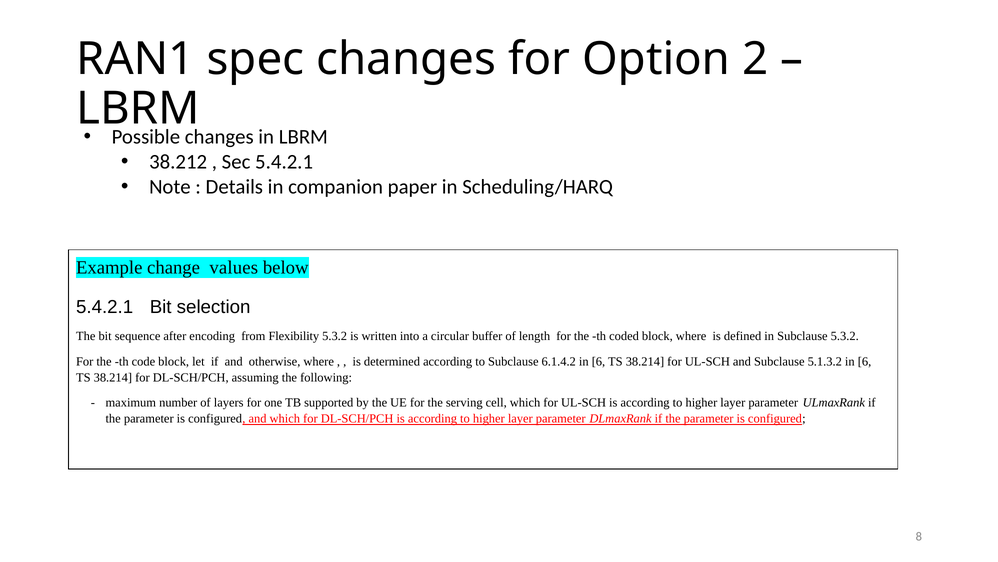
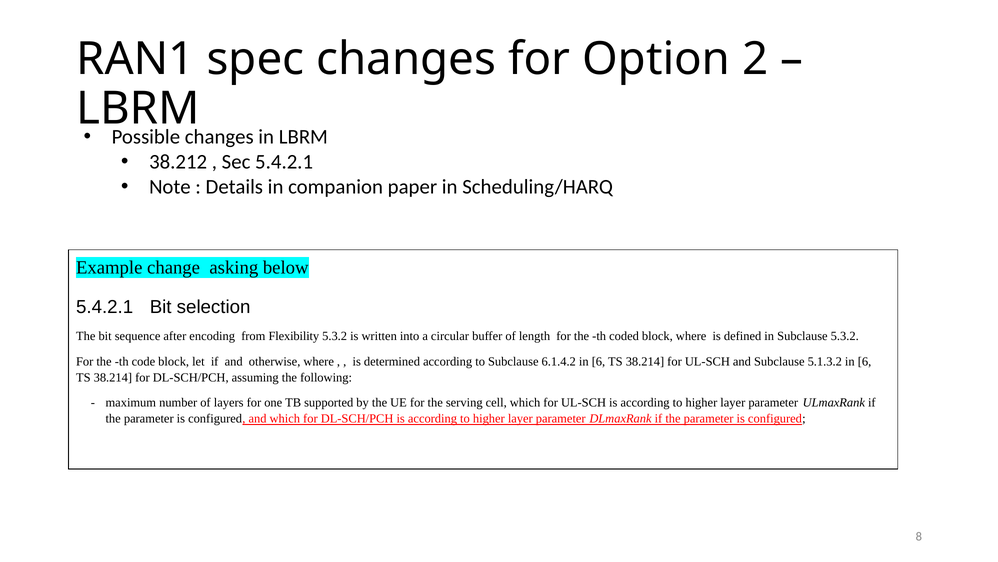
values: values -> asking
